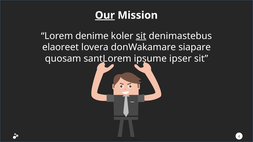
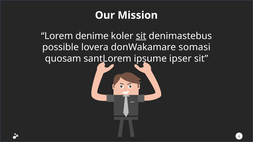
Our underline: present -> none
elaoreet: elaoreet -> possible
siapare: siapare -> somasi
